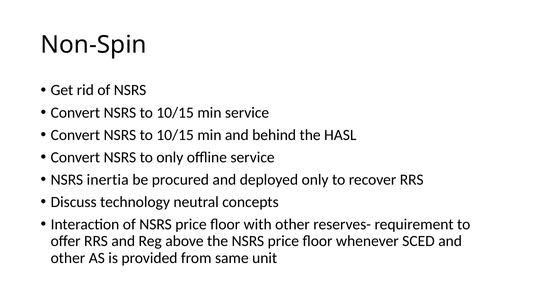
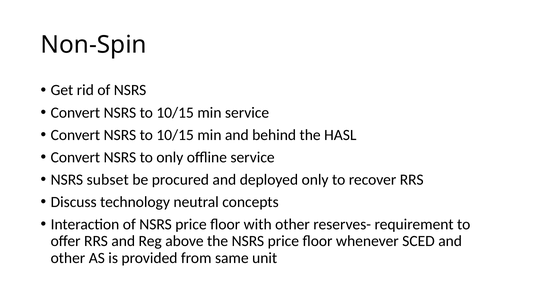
inertia: inertia -> subset
